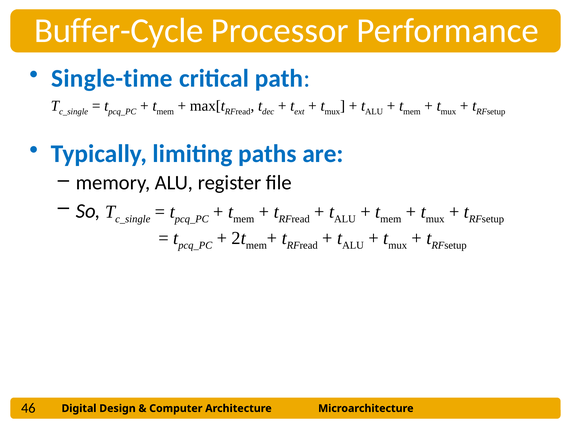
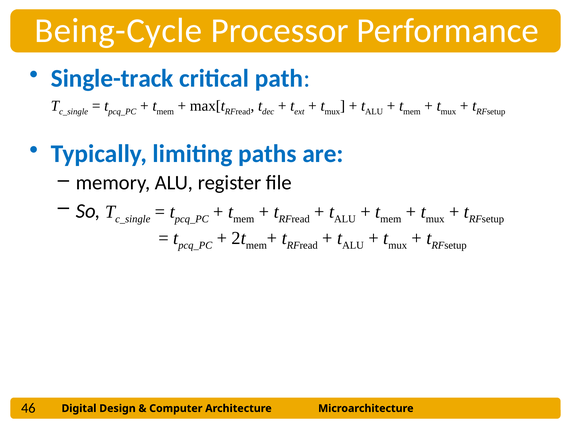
Buffer-Cycle: Buffer-Cycle -> Being-Cycle
Single-time: Single-time -> Single-track
